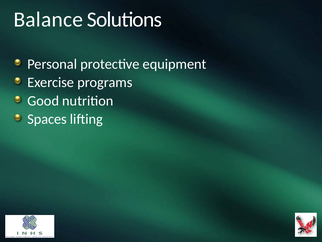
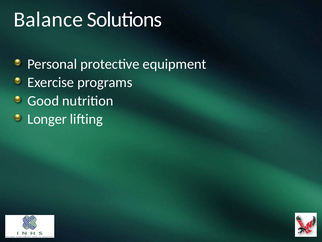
Spaces: Spaces -> Longer
